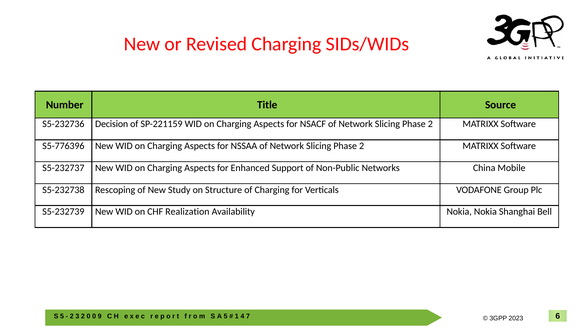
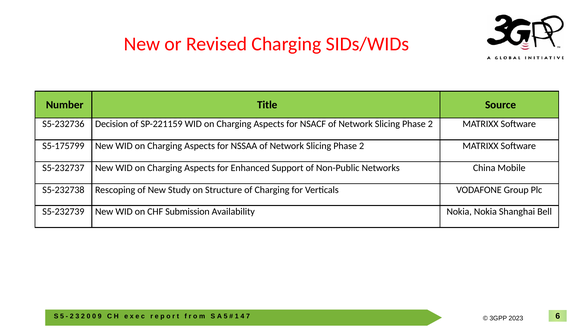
S5-776396: S5-776396 -> S5-175799
Realization: Realization -> Submission
